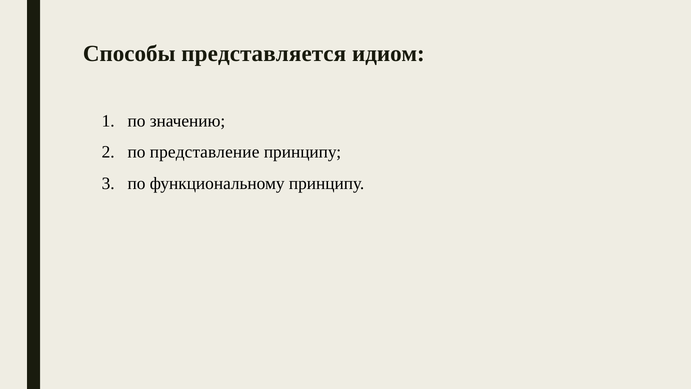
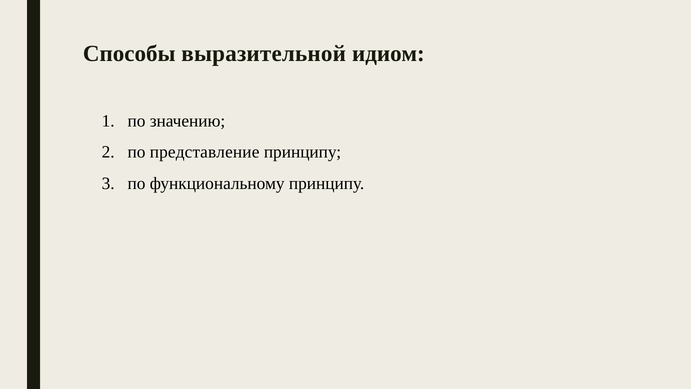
представляется: представляется -> выразительной
